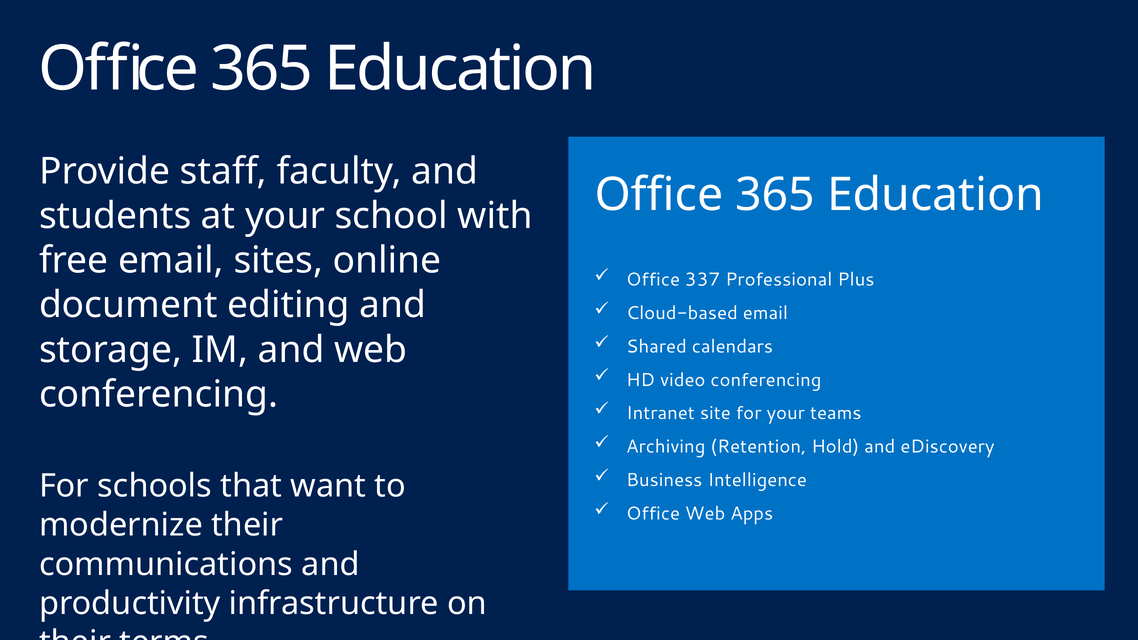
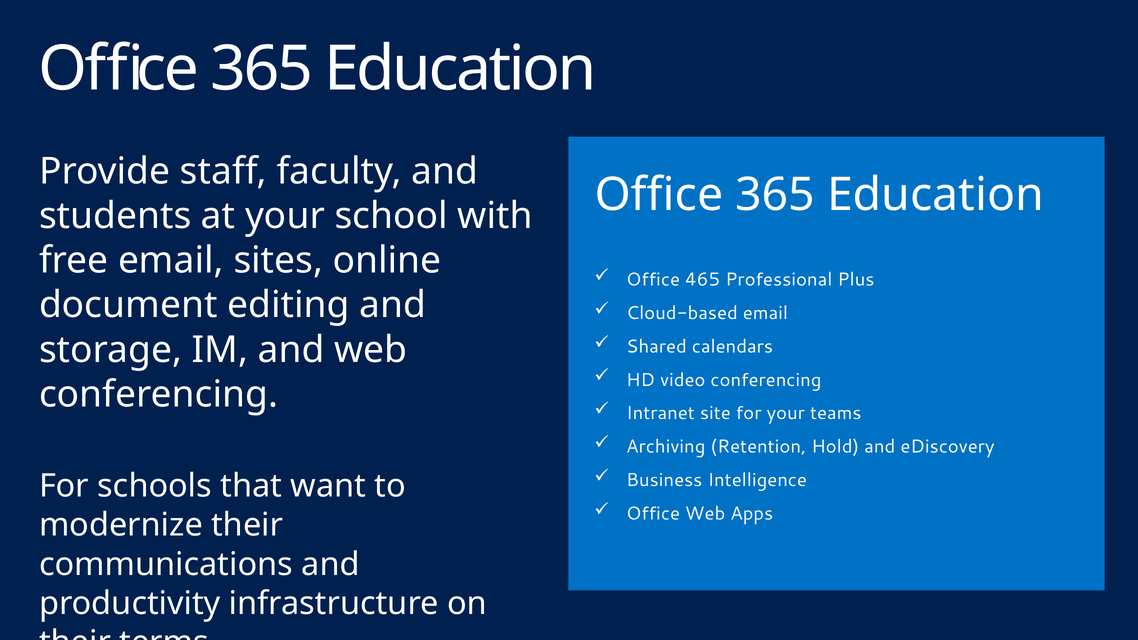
337: 337 -> 465
